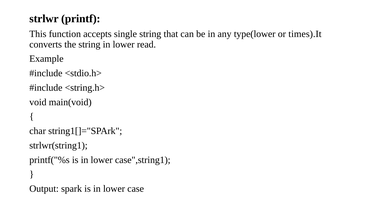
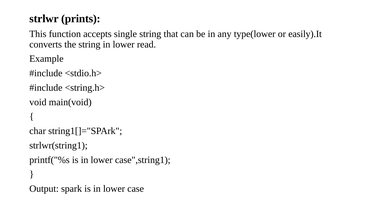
printf: printf -> prints
times).It: times).It -> easily).It
